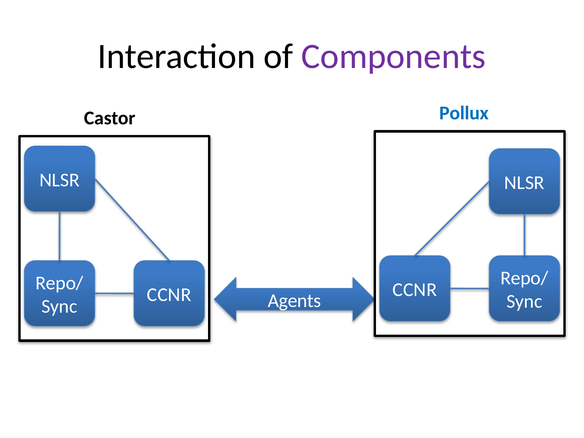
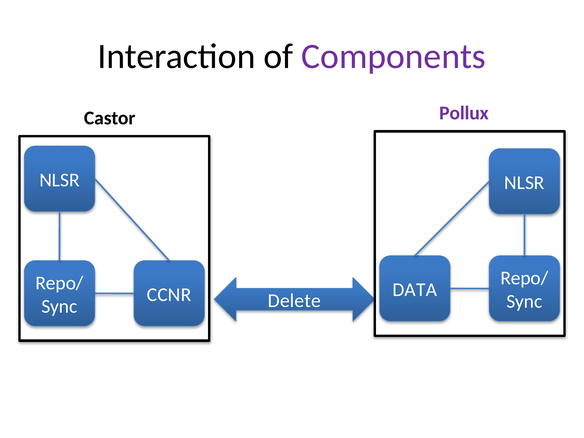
Pollux colour: blue -> purple
CCNR at (415, 290): CCNR -> DATA
Agents: Agents -> Delete
